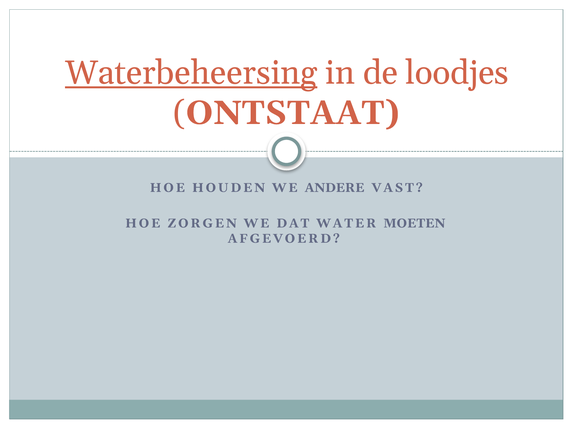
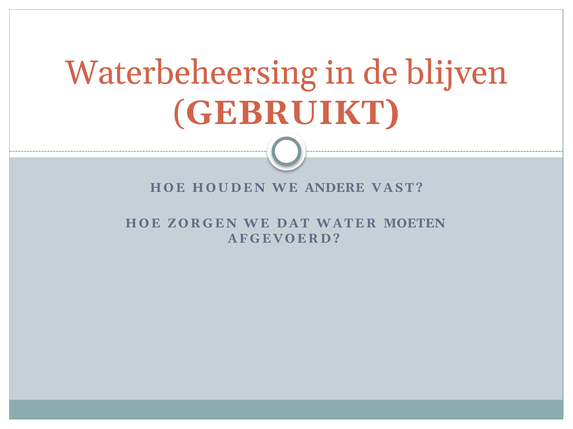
Waterbeheersing underline: present -> none
loodjes: loodjes -> blijven
ONTSTAAT: ONTSTAAT -> GEBRUIKT
